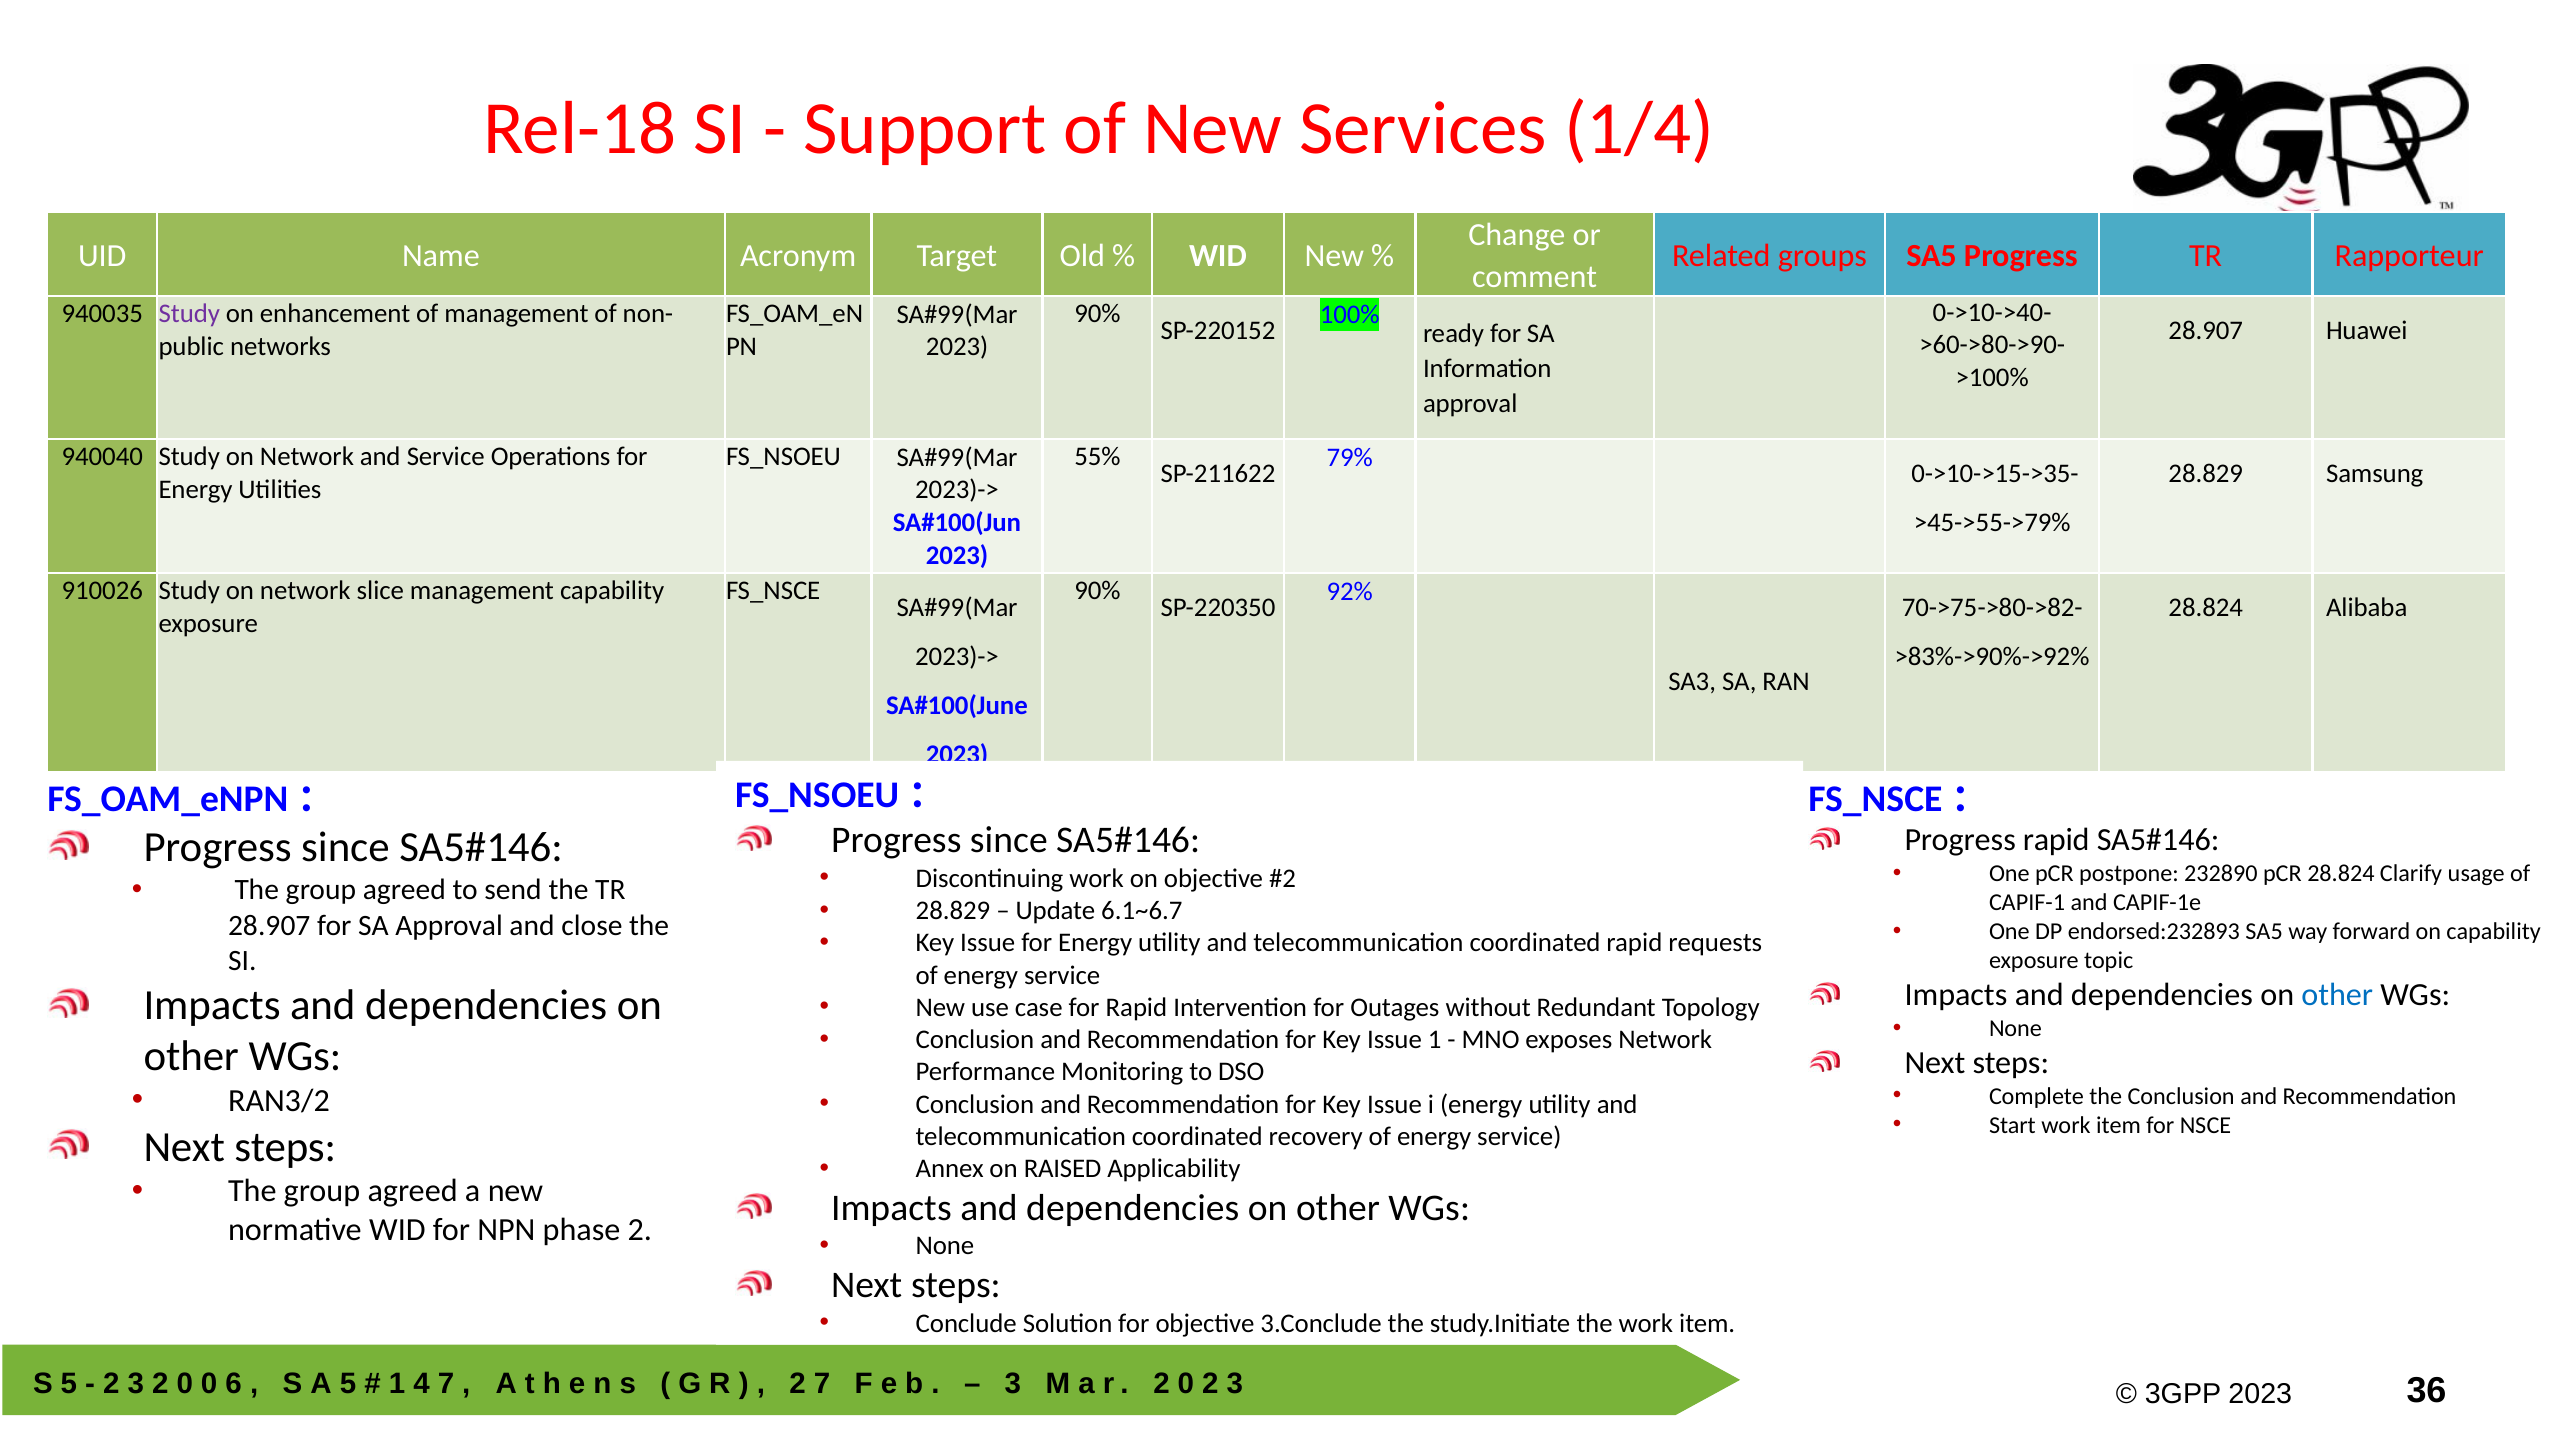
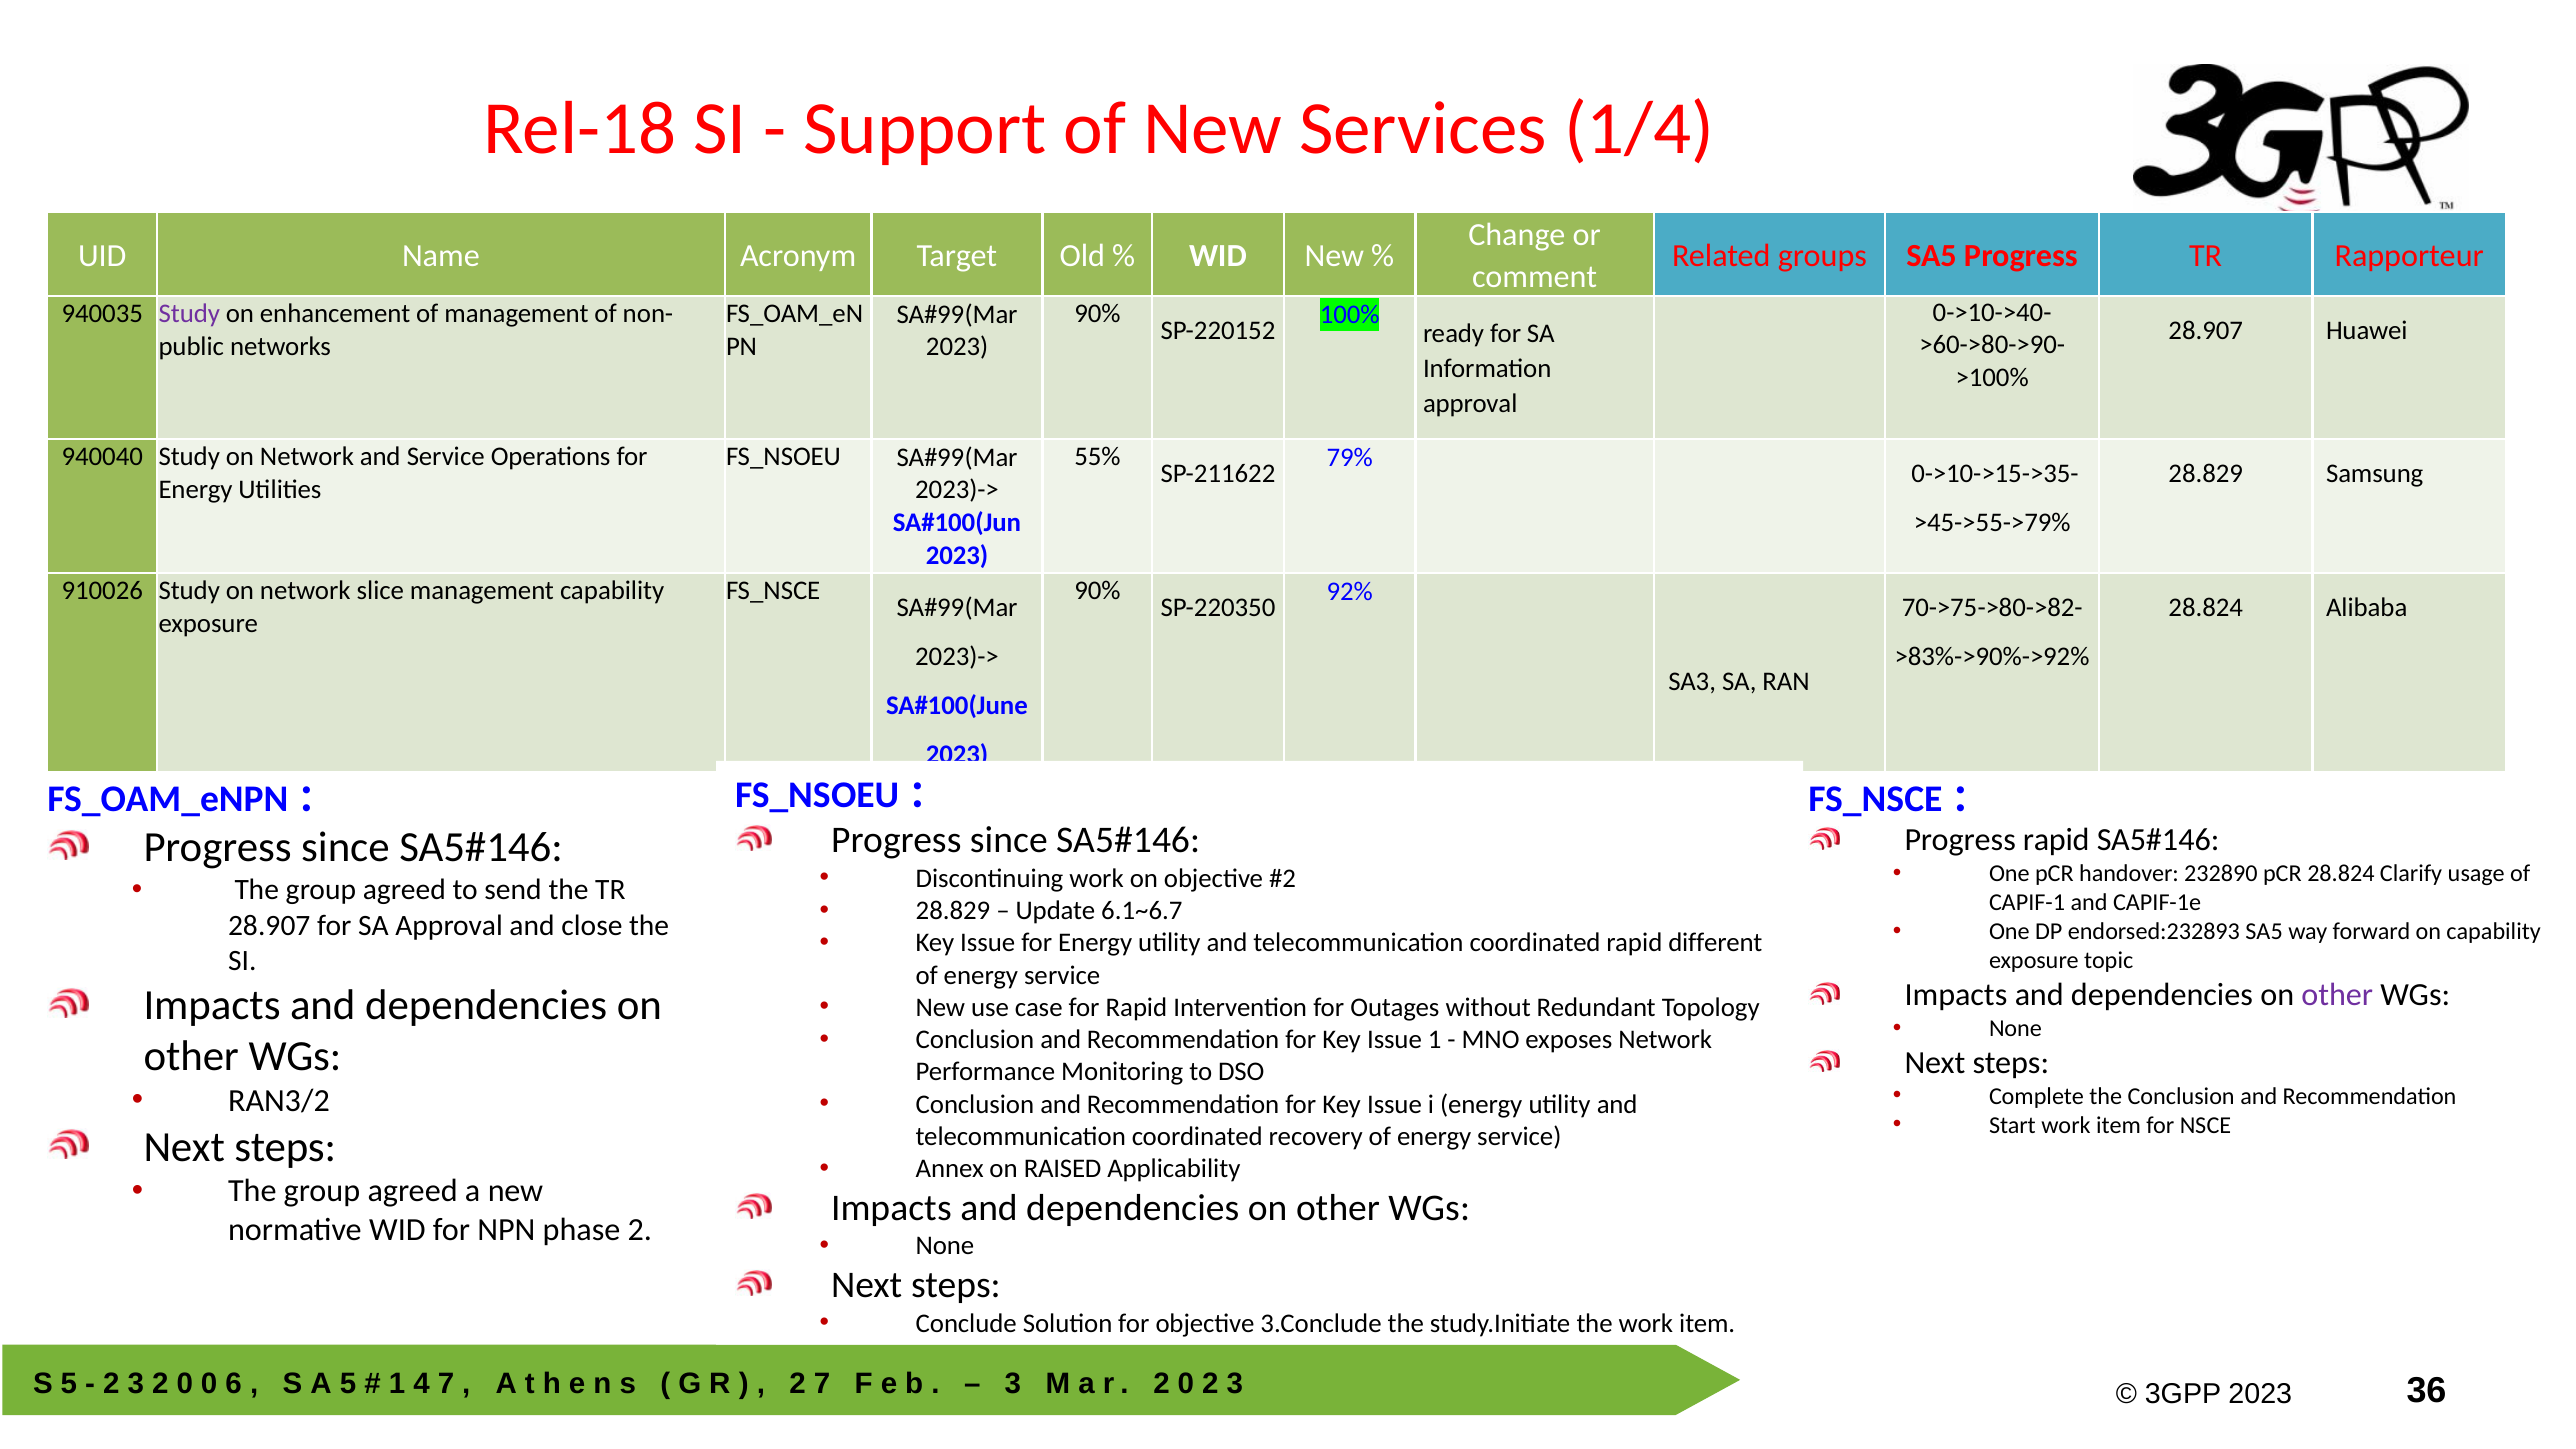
postpone: postpone -> handover
requests: requests -> different
other at (2337, 995) colour: blue -> purple
